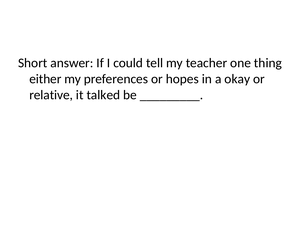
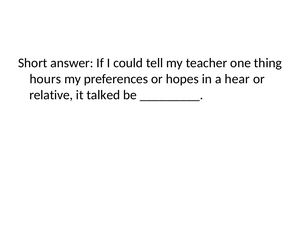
either: either -> hours
okay: okay -> hear
